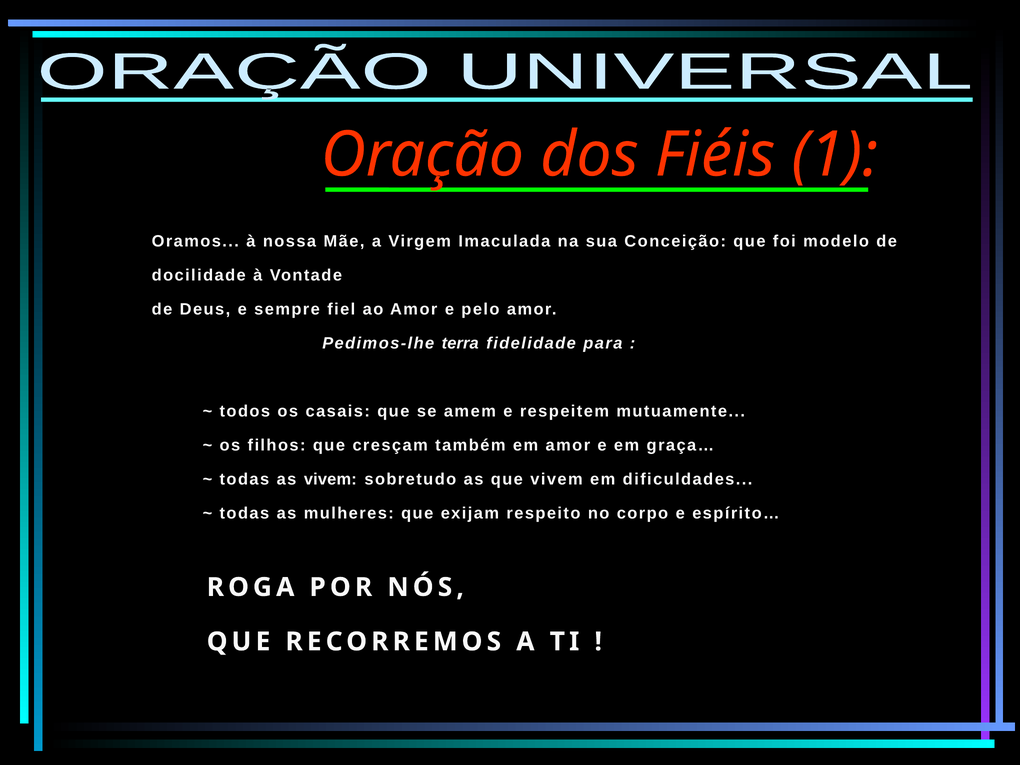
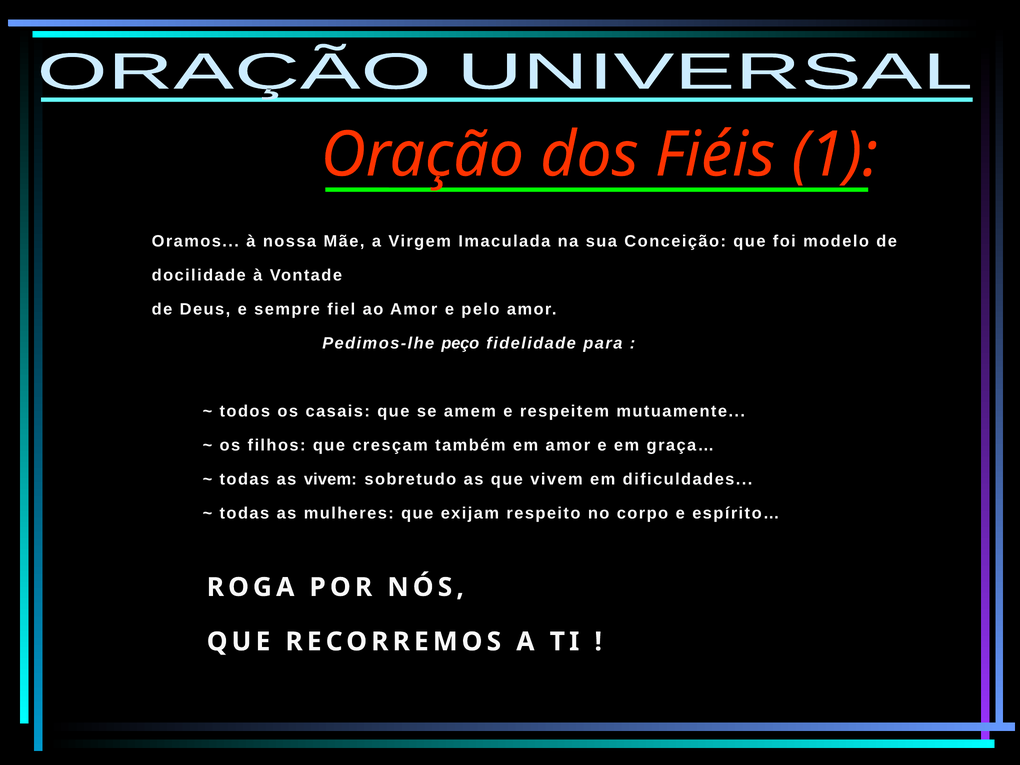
terra: terra -> peço
